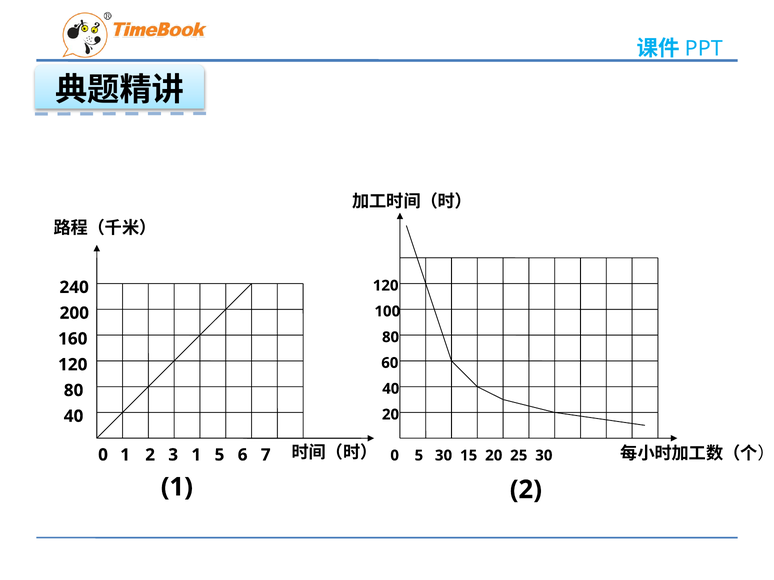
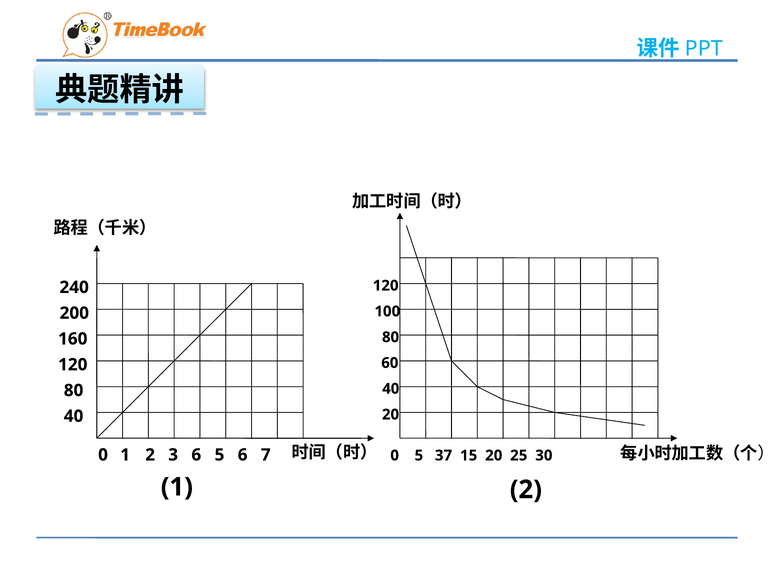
3 1: 1 -> 6
5 30: 30 -> 37
